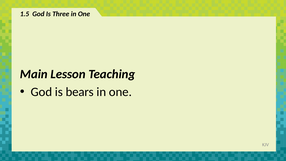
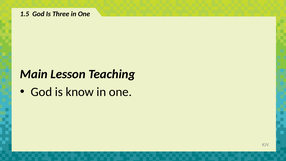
bears: bears -> know
